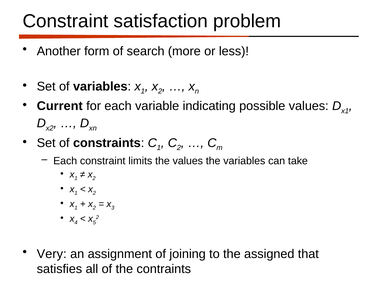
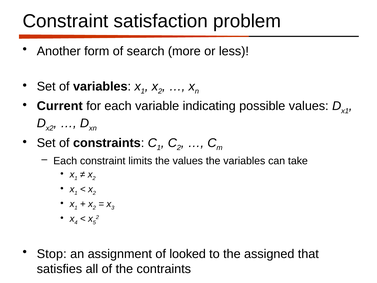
Very: Very -> Stop
joining: joining -> looked
